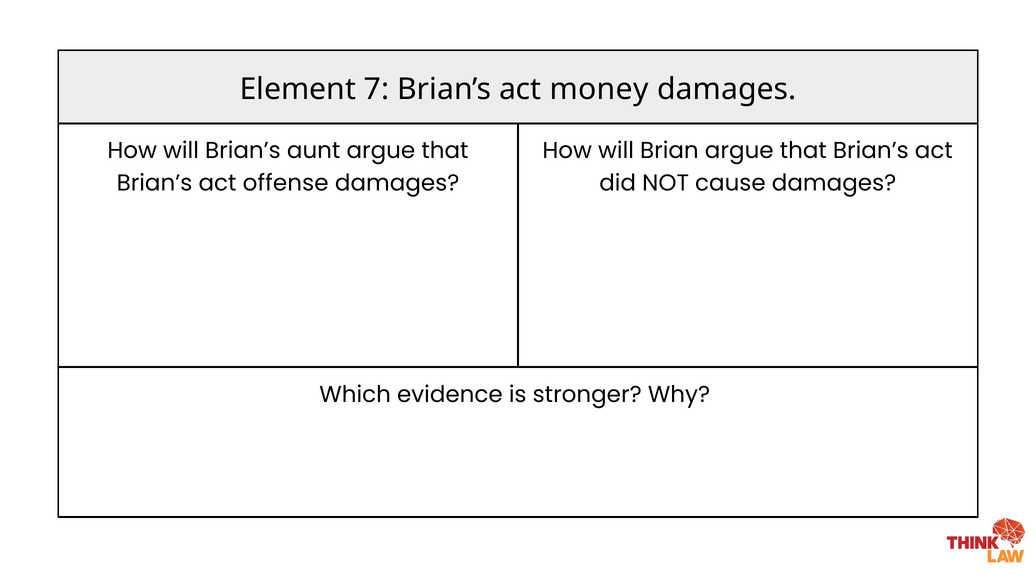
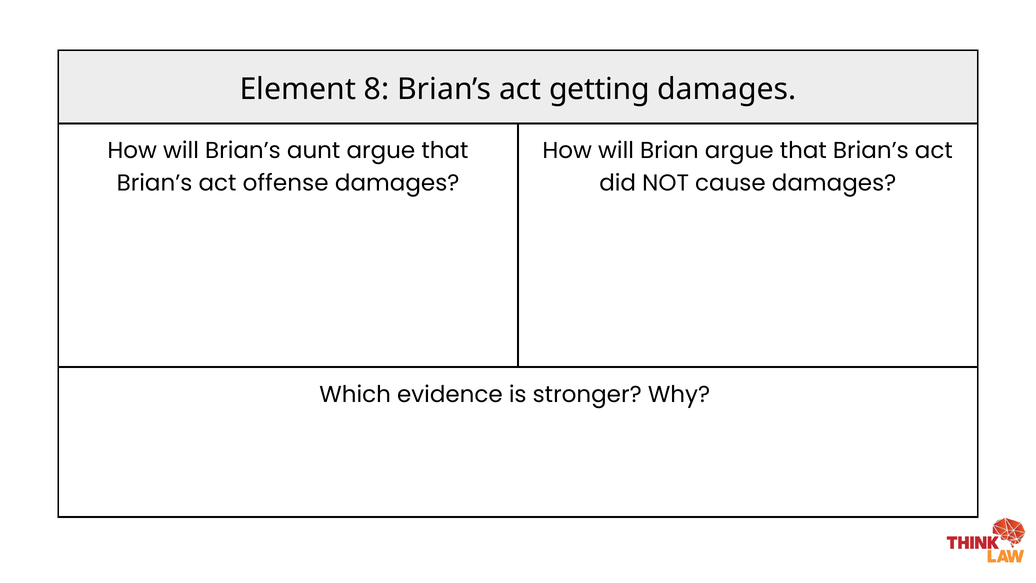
7: 7 -> 8
money: money -> getting
